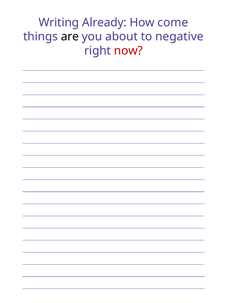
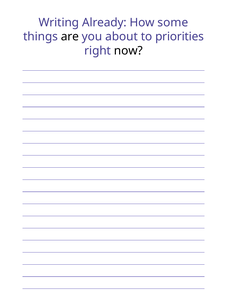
come: come -> some
negative: negative -> priorities
now colour: red -> black
